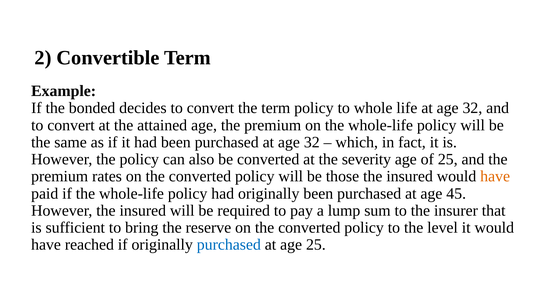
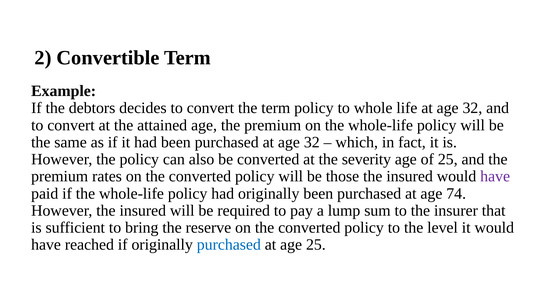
bonded: bonded -> debtors
have at (495, 177) colour: orange -> purple
45: 45 -> 74
